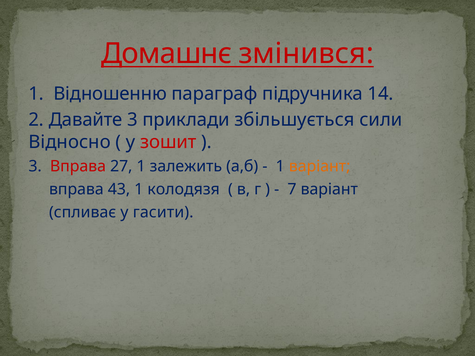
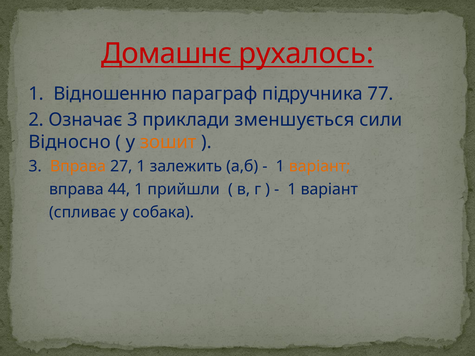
змінився: змінився -> рухалось
14: 14 -> 77
Давайте: Давайте -> Означає
збільшується: збільшується -> зменшується
зошит colour: red -> orange
Вправа at (78, 166) colour: red -> orange
43: 43 -> 44
колодязя: колодязя -> прийшли
7 at (292, 189): 7 -> 1
гасити: гасити -> собака
